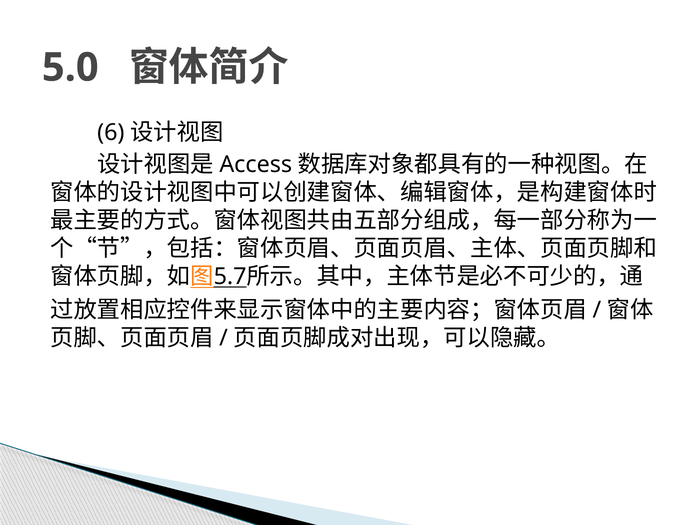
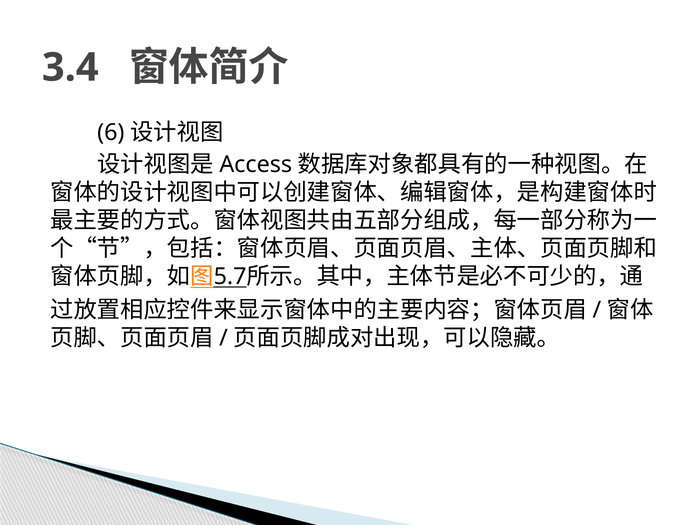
5.0: 5.0 -> 3.4
